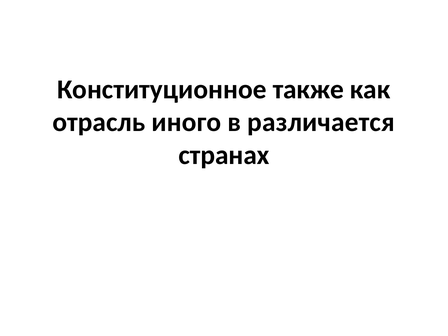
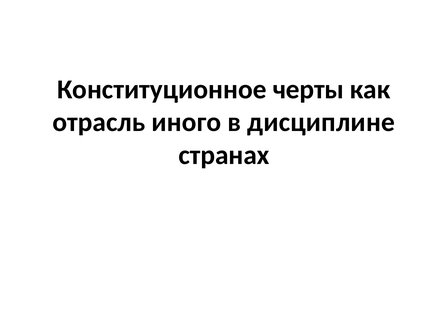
также: также -> черты
различается: различается -> дисциплине
